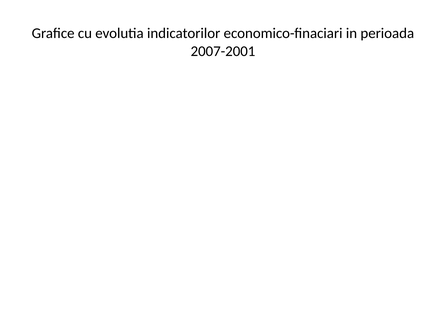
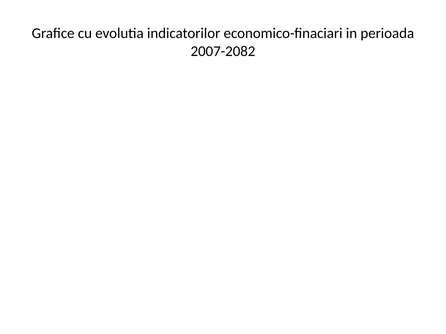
2007-2001: 2007-2001 -> 2007-2082
